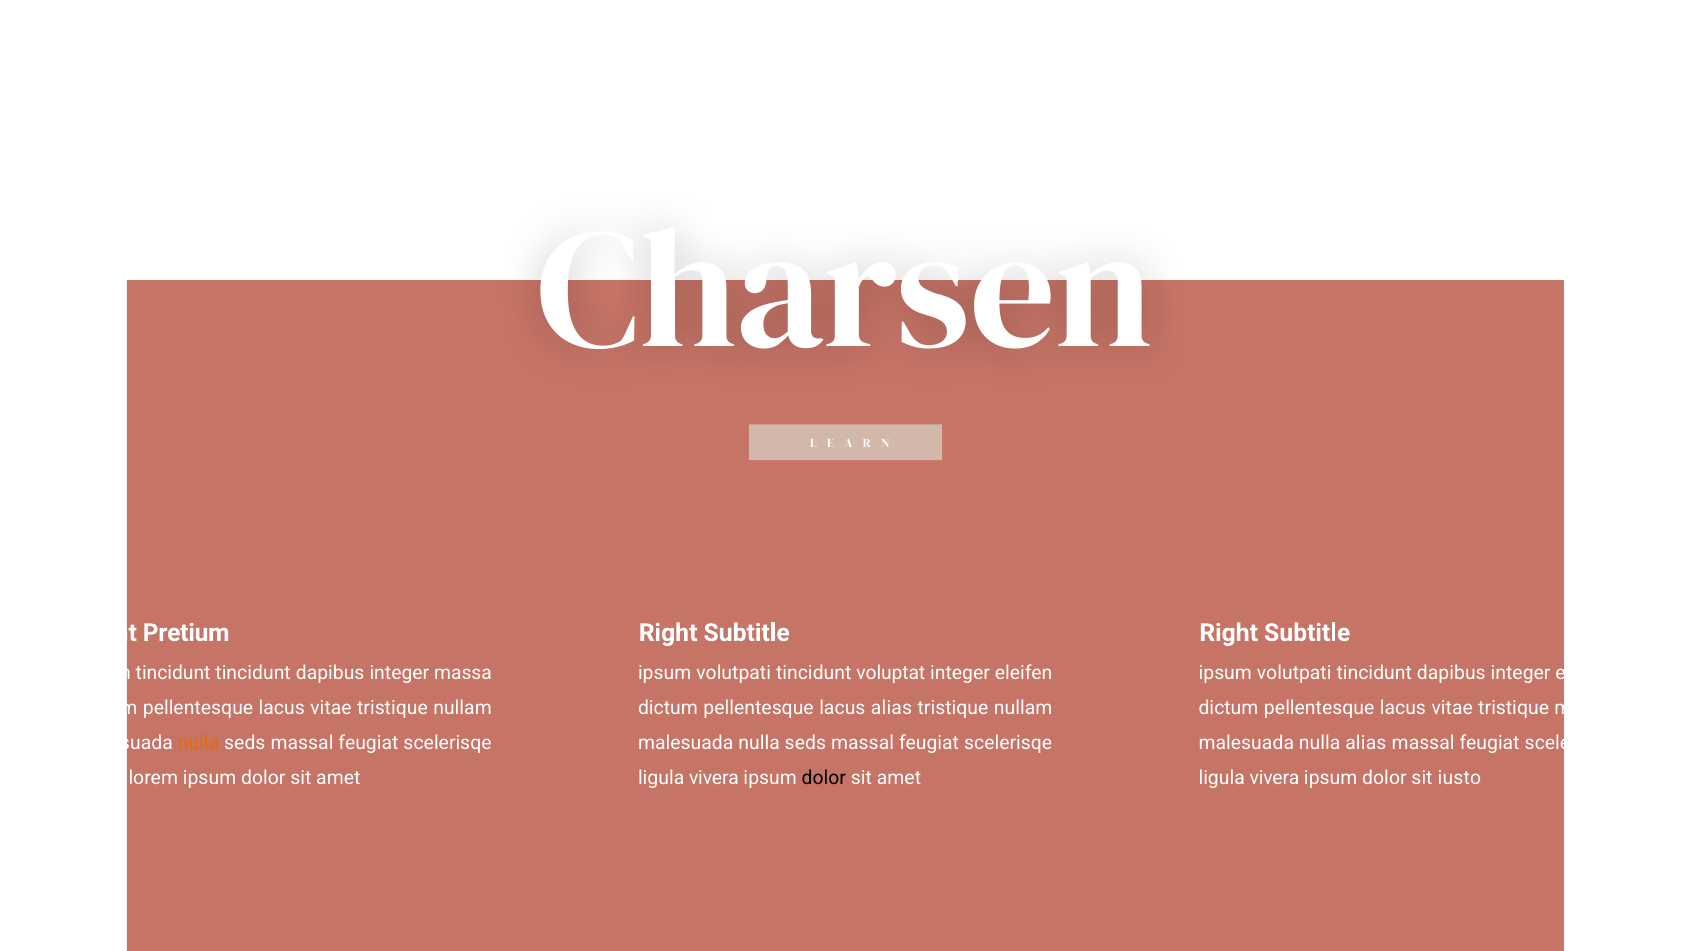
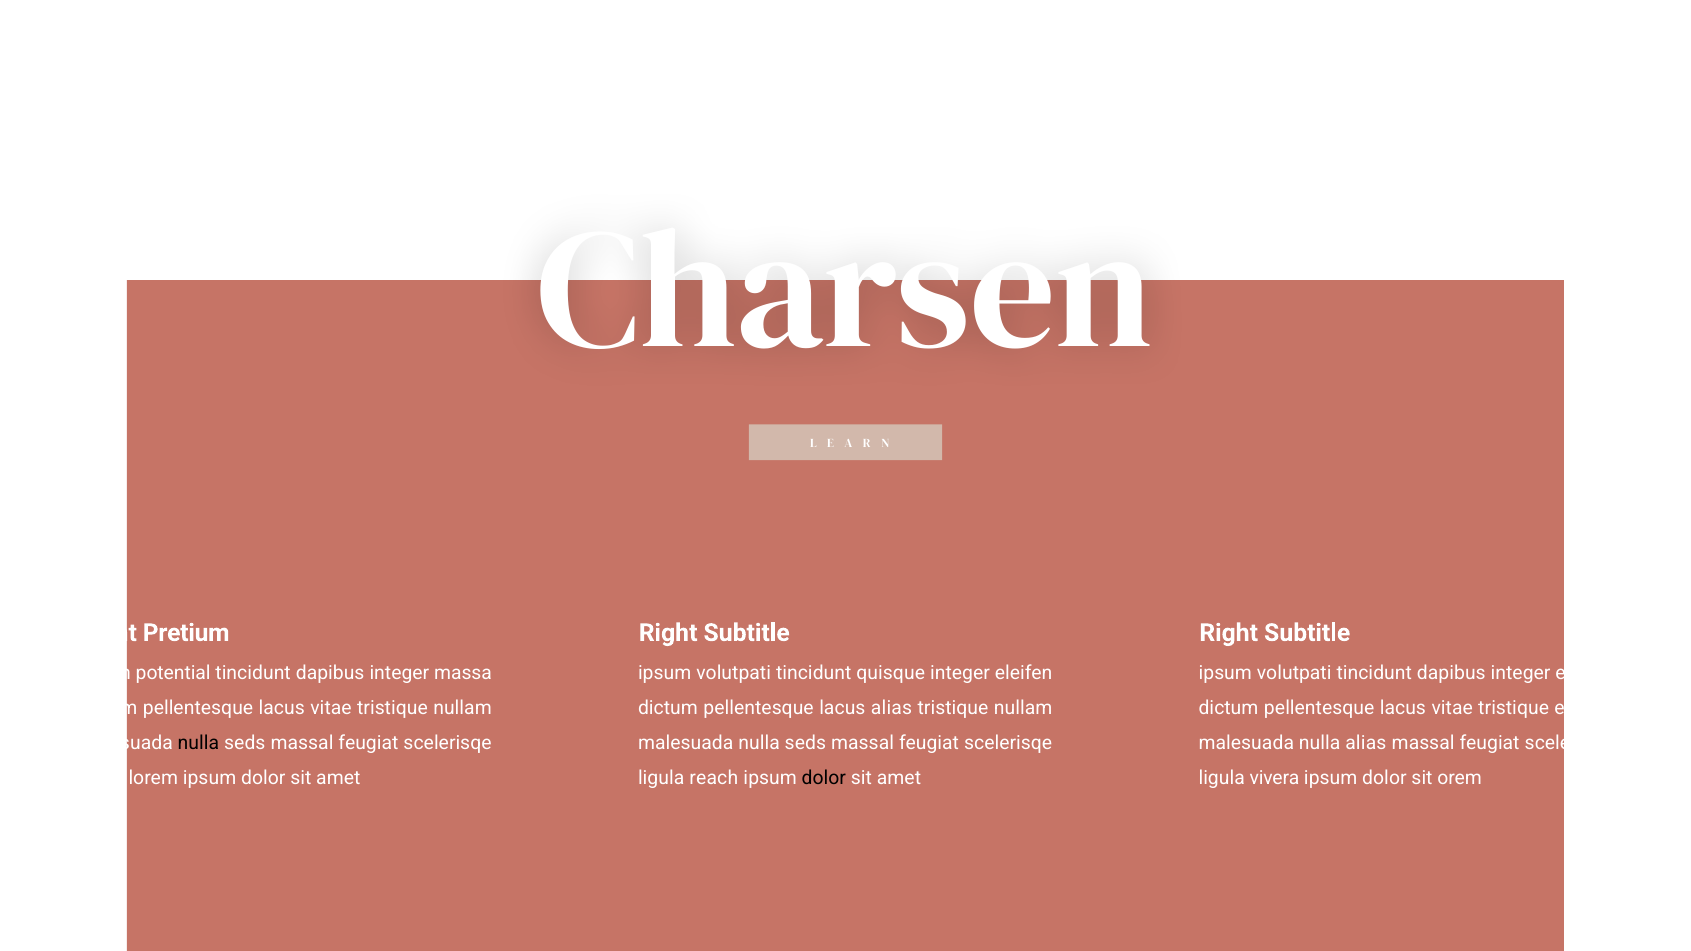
ipsum tincidunt: tincidunt -> potential
voluptat: voluptat -> quisque
tristique massa: massa -> eleifen
nulla at (198, 743) colour: orange -> black
vivera at (714, 778): vivera -> reach
iusto: iusto -> orem
